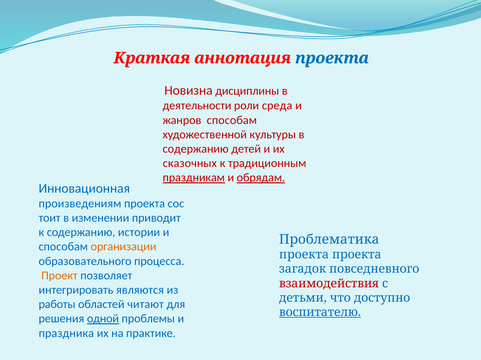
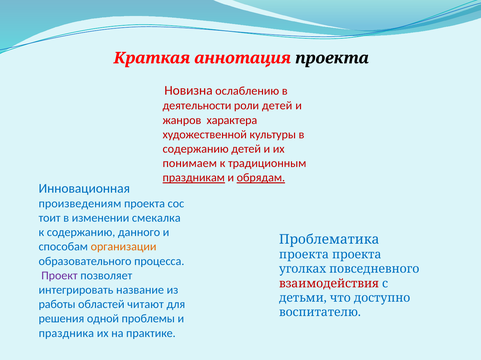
проекта at (332, 58) colour: blue -> black
дисциплины: дисциплины -> ослаблению
роли среда: среда -> детей
жанров способам: способам -> характера
сказочных: сказочных -> понимаем
приводит: приводит -> смекалка
истории: истории -> данного
загадок: загадок -> уголках
Проект colour: orange -> purple
являются: являются -> название
воспитателю underline: present -> none
одной underline: present -> none
